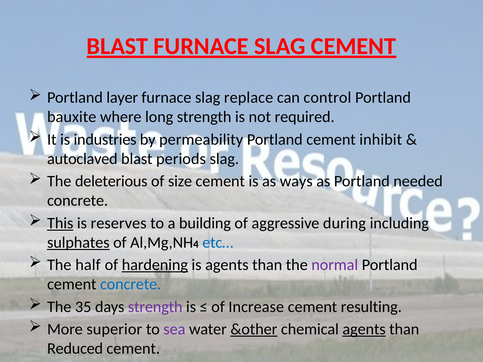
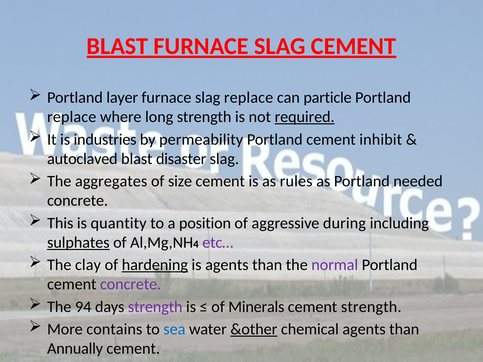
control: control -> particle
bauxite at (72, 117): bauxite -> replace
required underline: none -> present
periods: periods -> disaster
deleterious: deleterious -> aggregates
ways: ways -> rules
This underline: present -> none
reserves: reserves -> quantity
building: building -> position
etc… colour: blue -> purple
half: half -> clay
concrete at (131, 284) colour: blue -> purple
35: 35 -> 94
Increase: Increase -> Minerals
cement resulting: resulting -> strength
superior: superior -> contains
sea colour: purple -> blue
agents at (364, 330) underline: present -> none
Reduced: Reduced -> Annually
